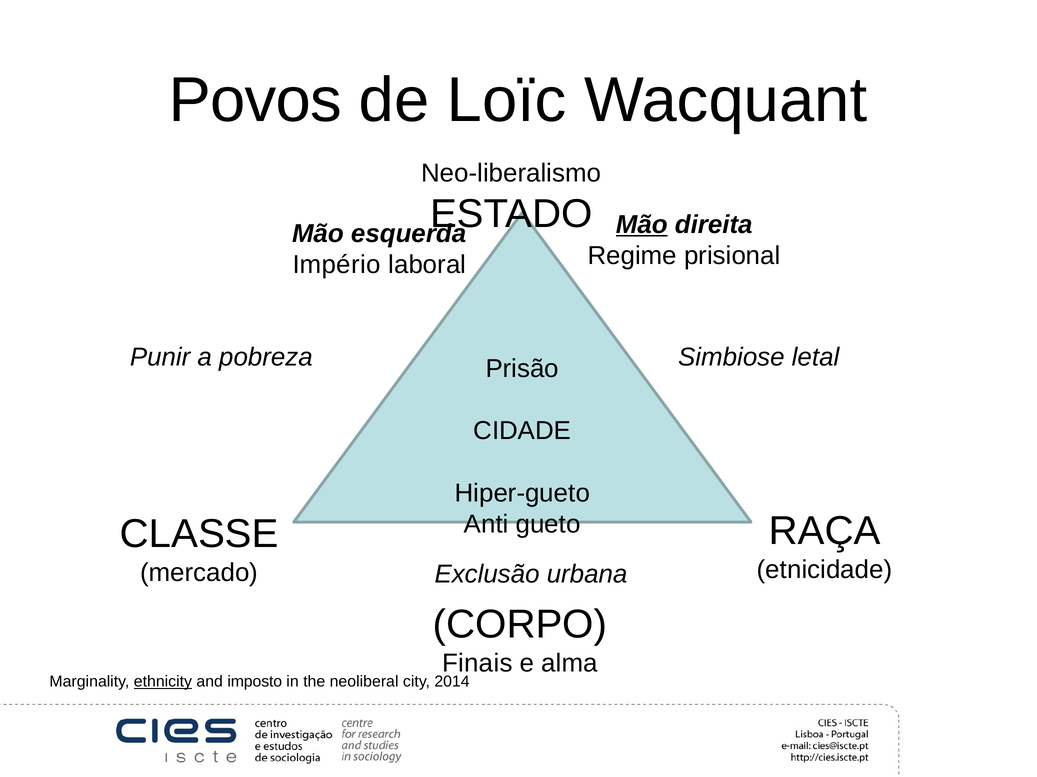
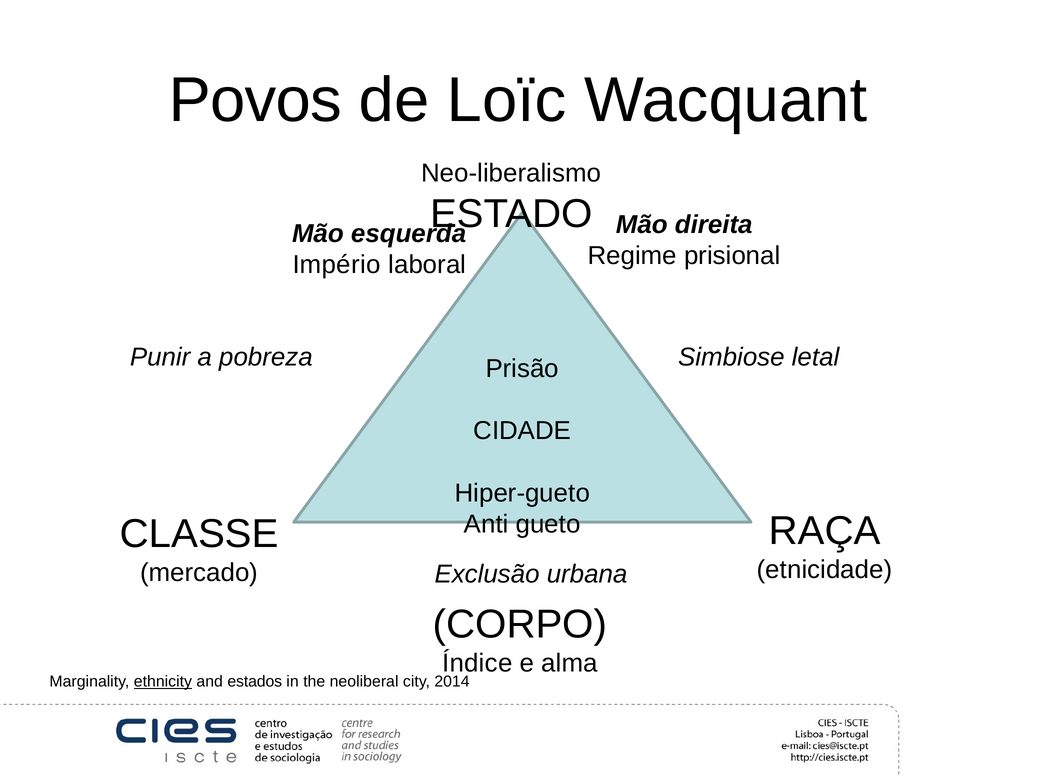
Mão at (642, 225) underline: present -> none
Finais: Finais -> Índice
imposto: imposto -> estados
